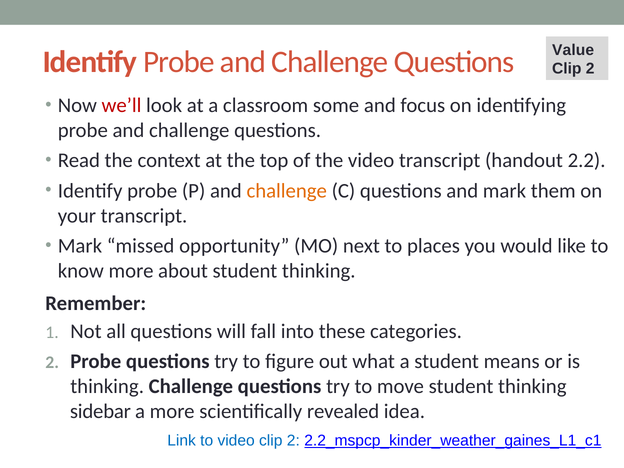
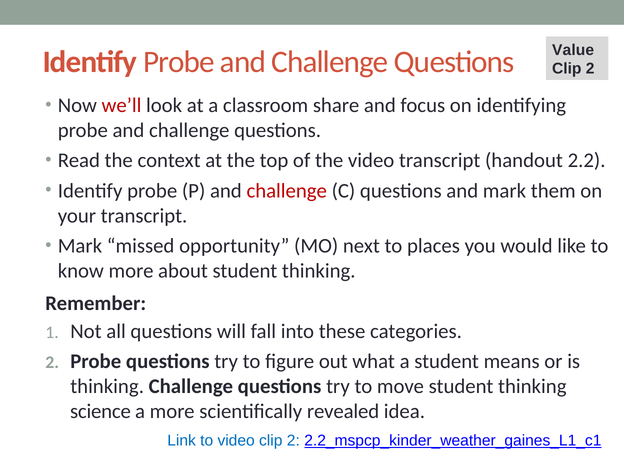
some: some -> share
challenge at (287, 191) colour: orange -> red
sidebar: sidebar -> science
